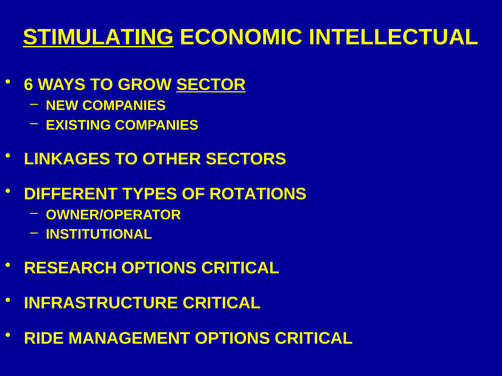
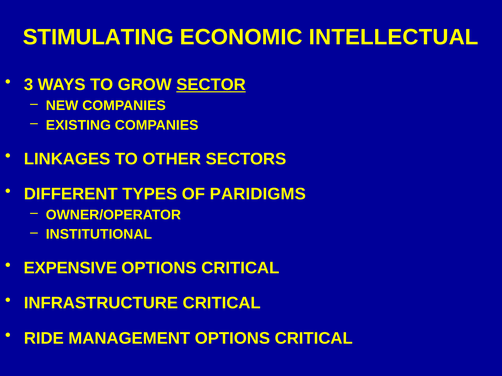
STIMULATING underline: present -> none
6: 6 -> 3
ROTATIONS: ROTATIONS -> PARIDIGMS
RESEARCH: RESEARCH -> EXPENSIVE
